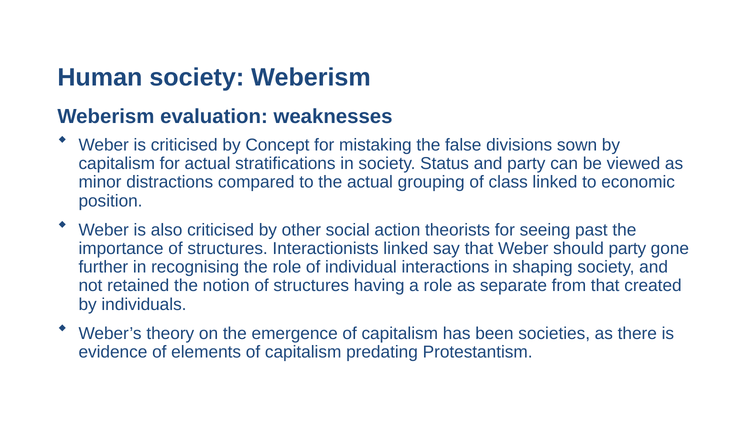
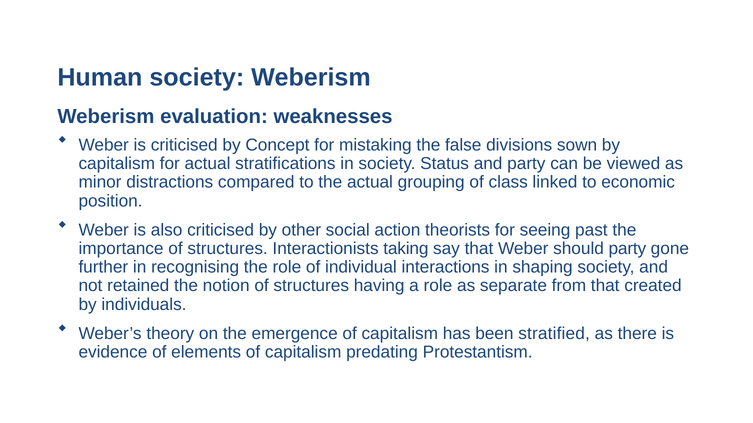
Interactionists linked: linked -> taking
societies: societies -> stratified
